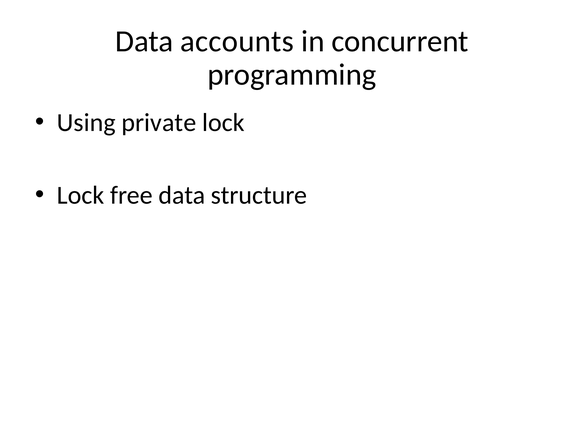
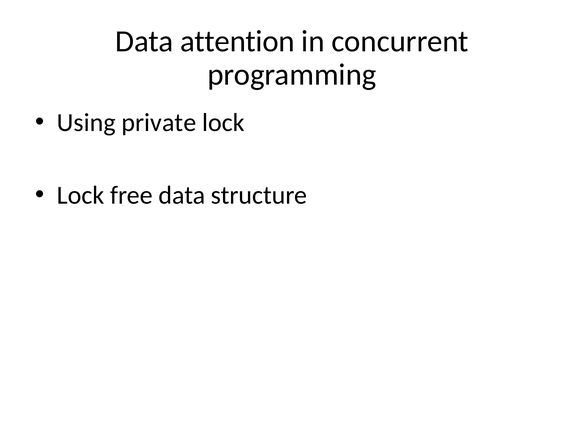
accounts: accounts -> attention
